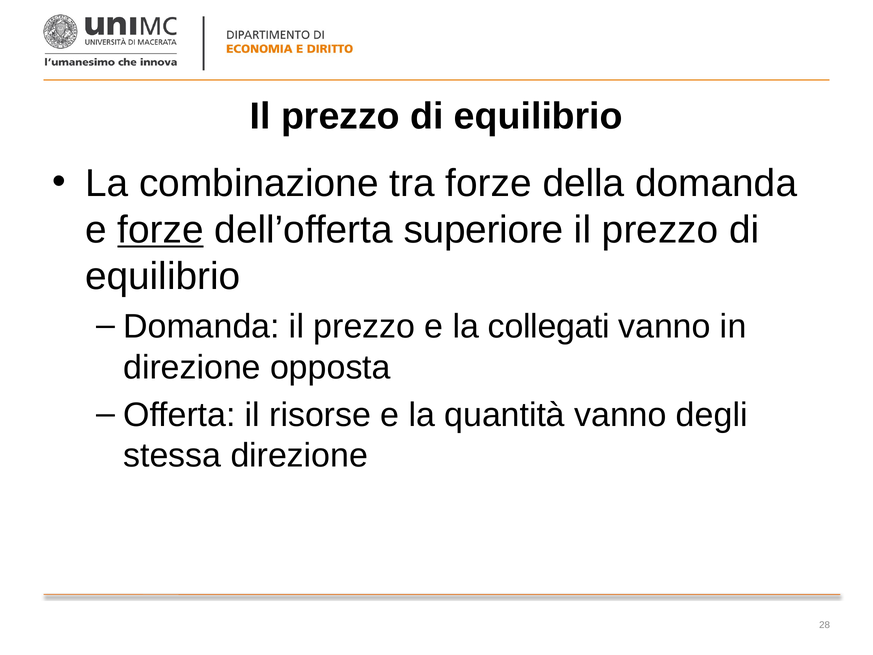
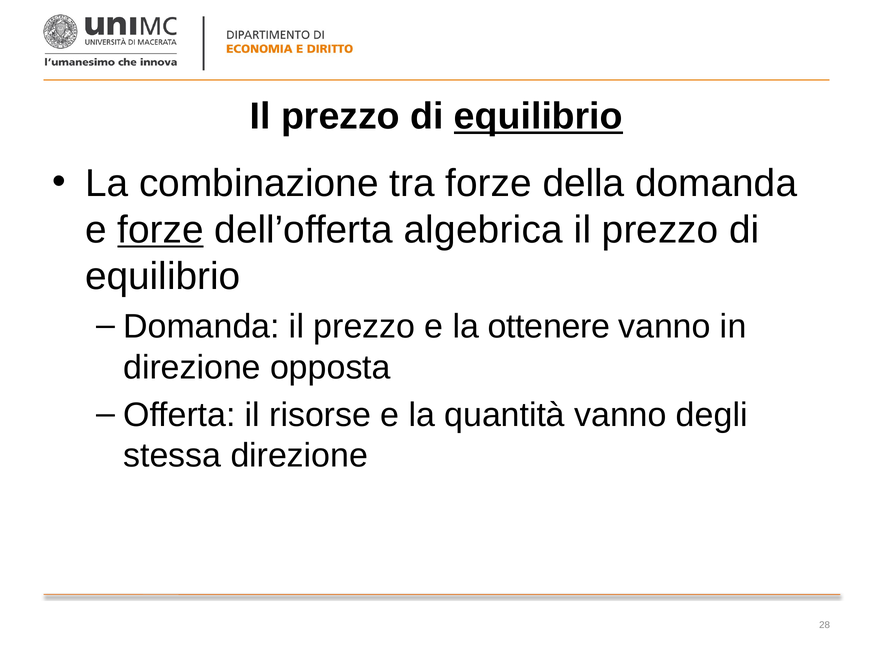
equilibrio at (538, 116) underline: none -> present
superiore: superiore -> algebrica
collegati: collegati -> ottenere
